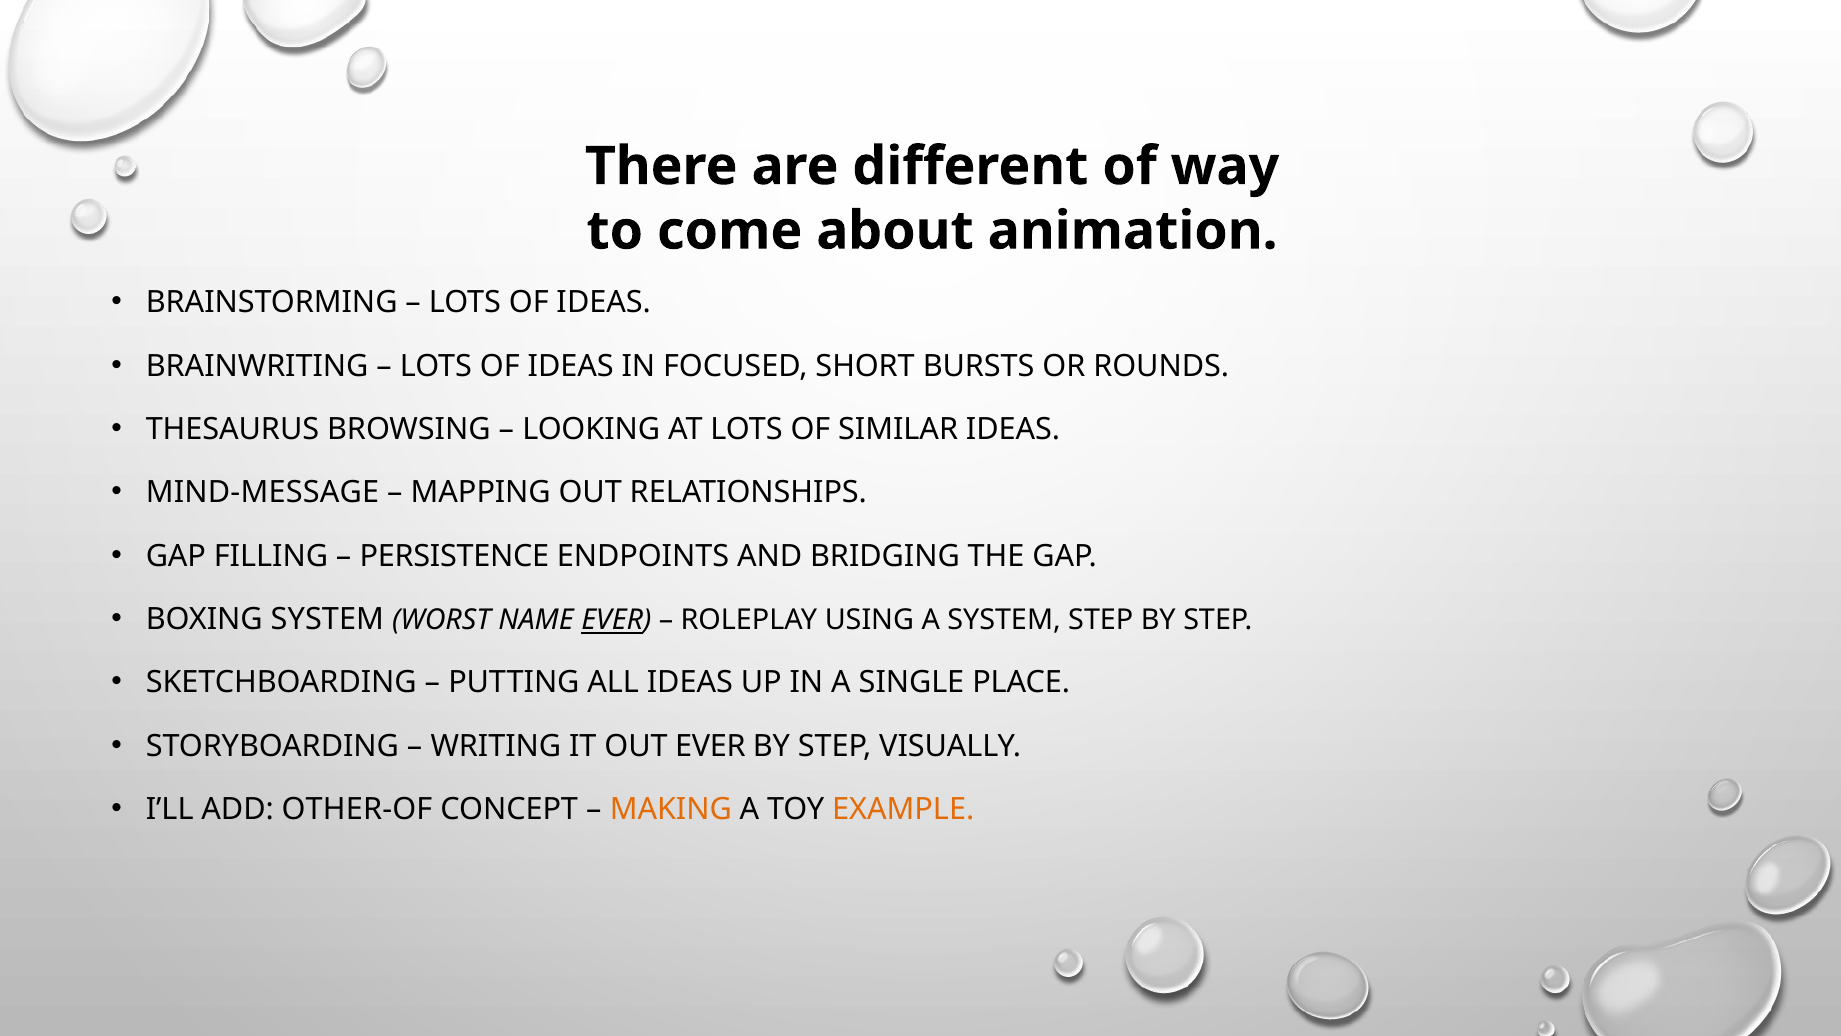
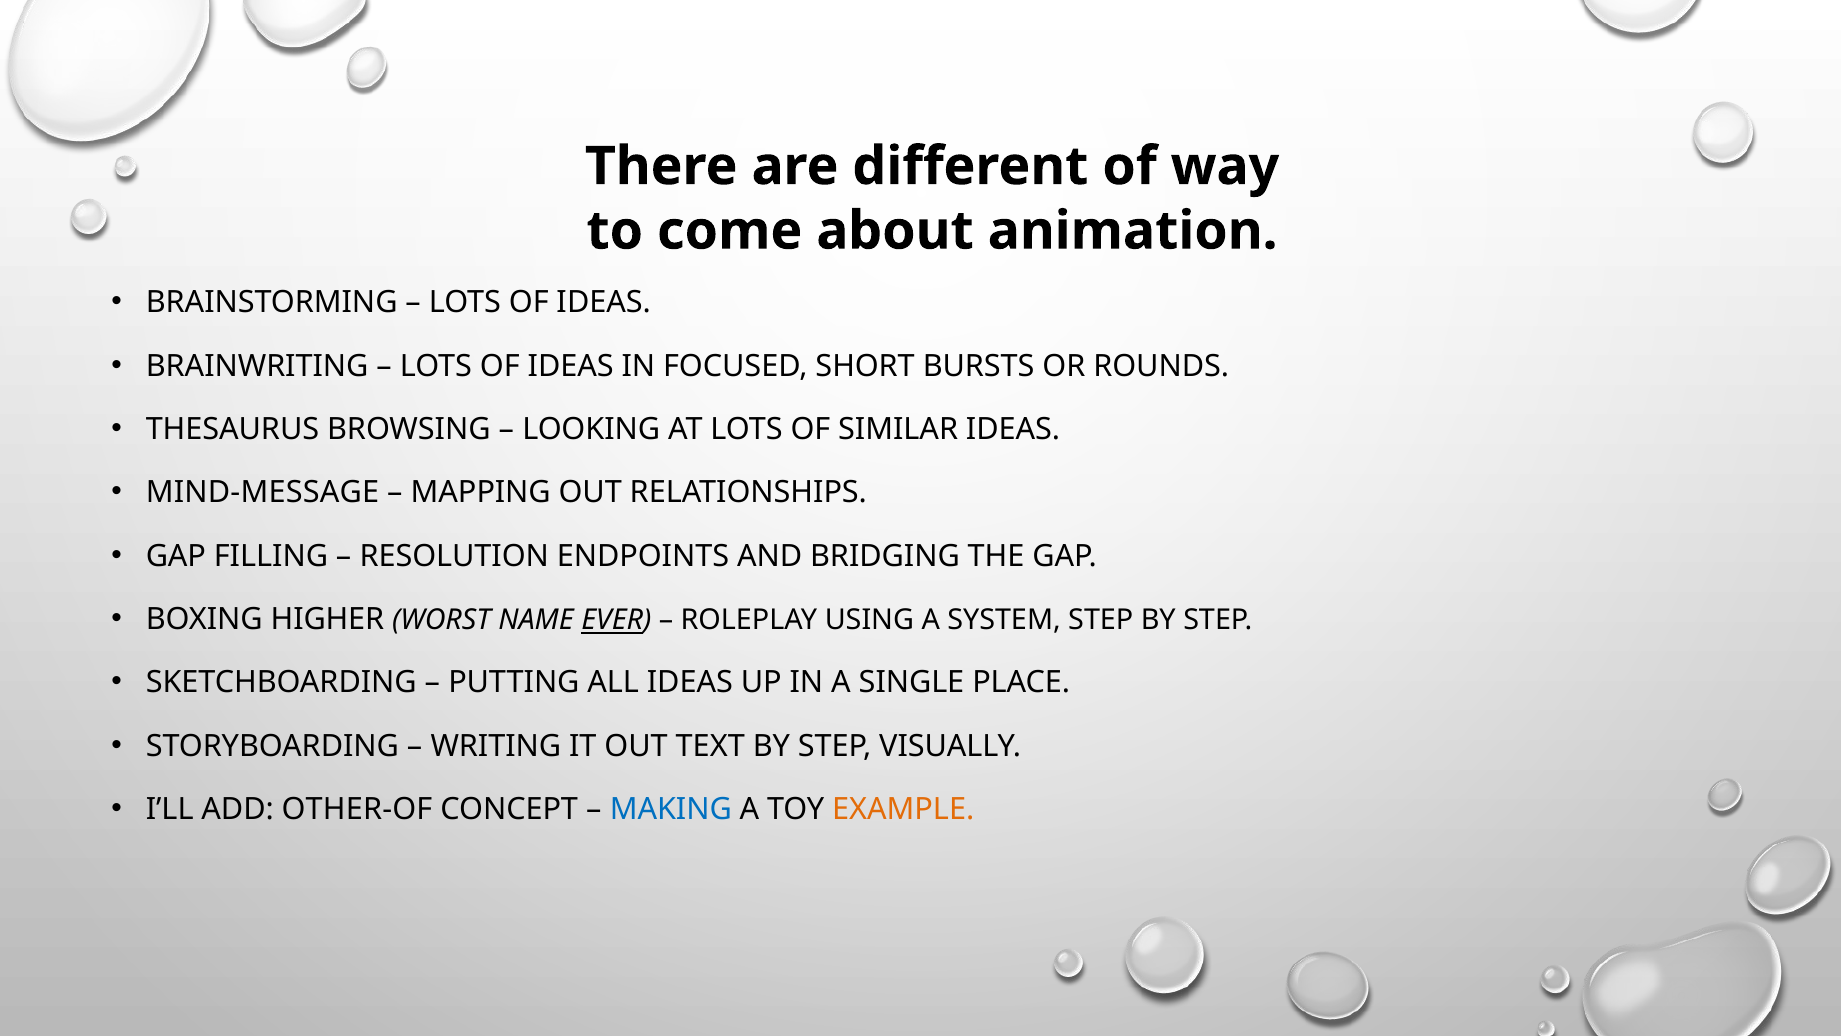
PERSISTENCE: PERSISTENCE -> RESOLUTION
BOXING SYSTEM: SYSTEM -> HIGHER
OUT EVER: EVER -> TEXT
MAKING colour: orange -> blue
